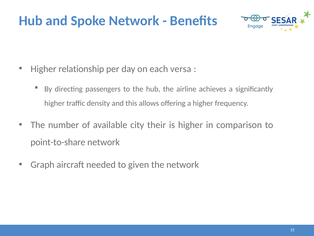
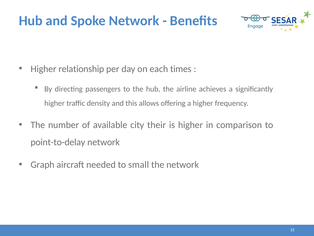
versa: versa -> times
point-to-share: point-to-share -> point-to-delay
given: given -> small
